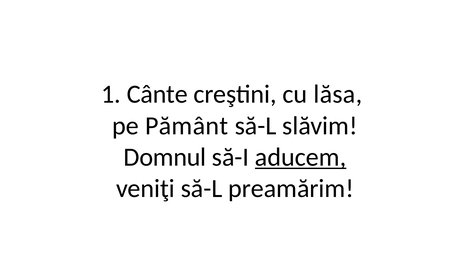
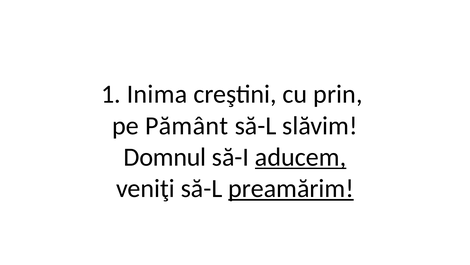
Cânte: Cânte -> Inima
lăsa: lăsa -> prin
preamărim underline: none -> present
